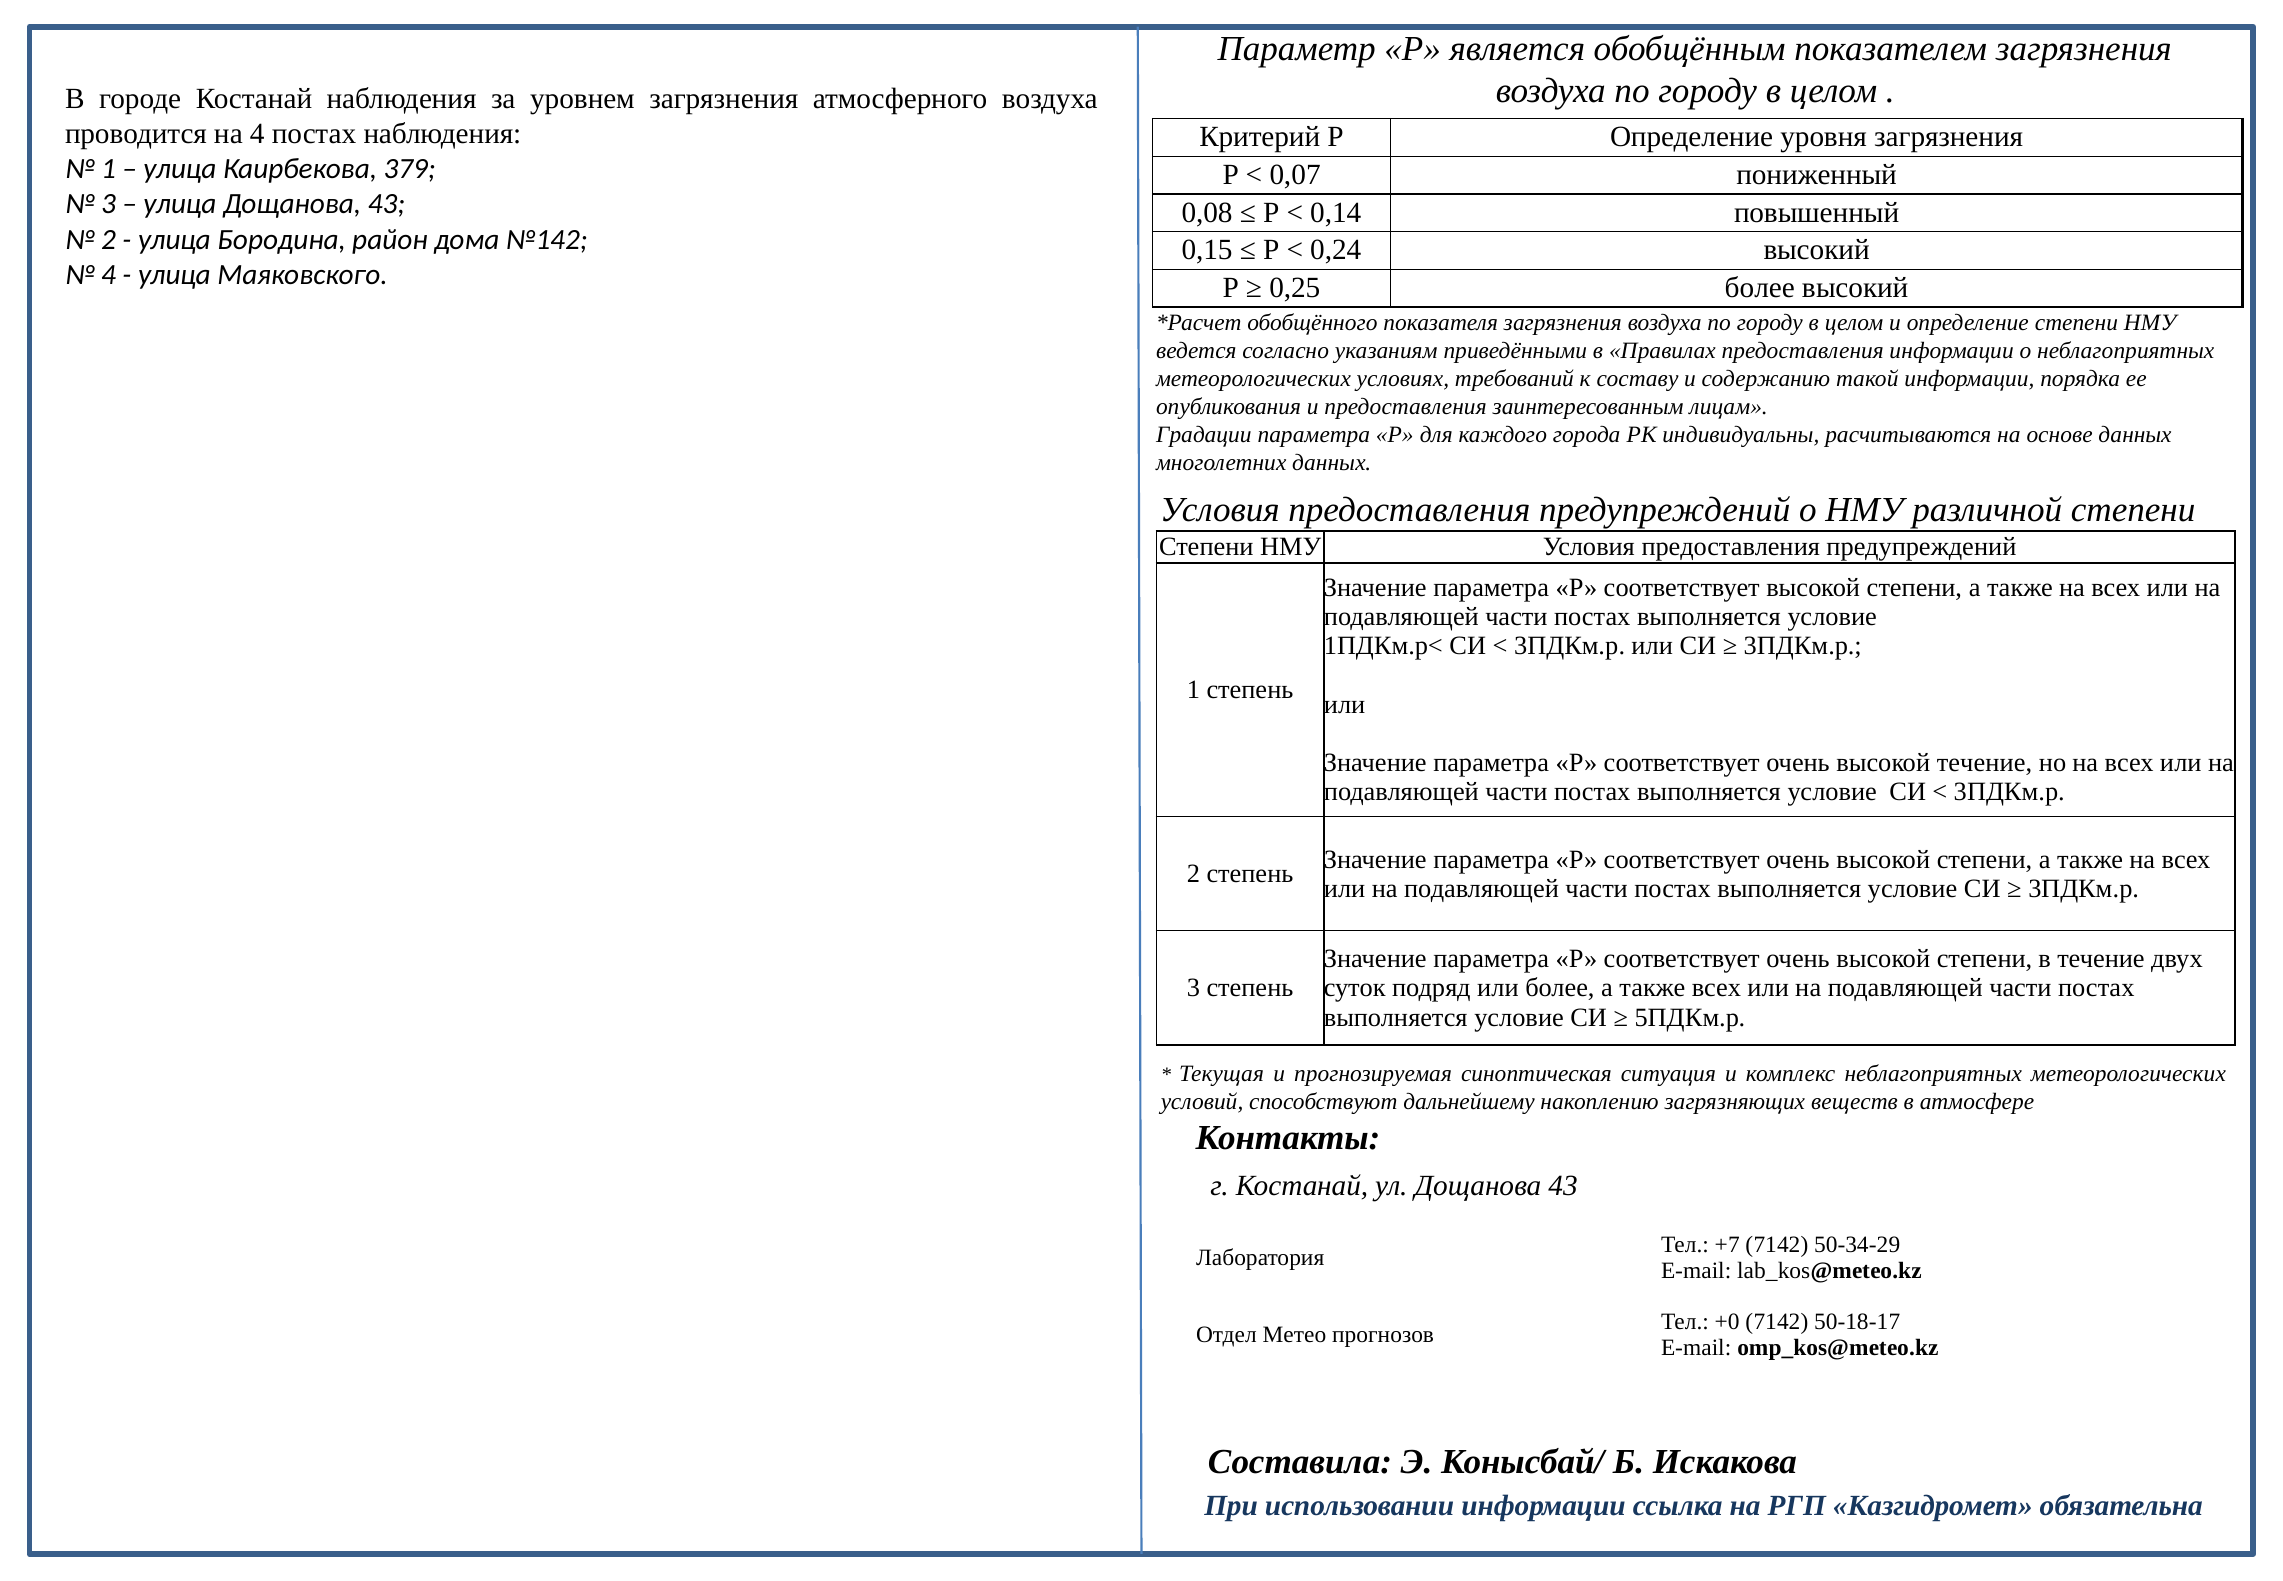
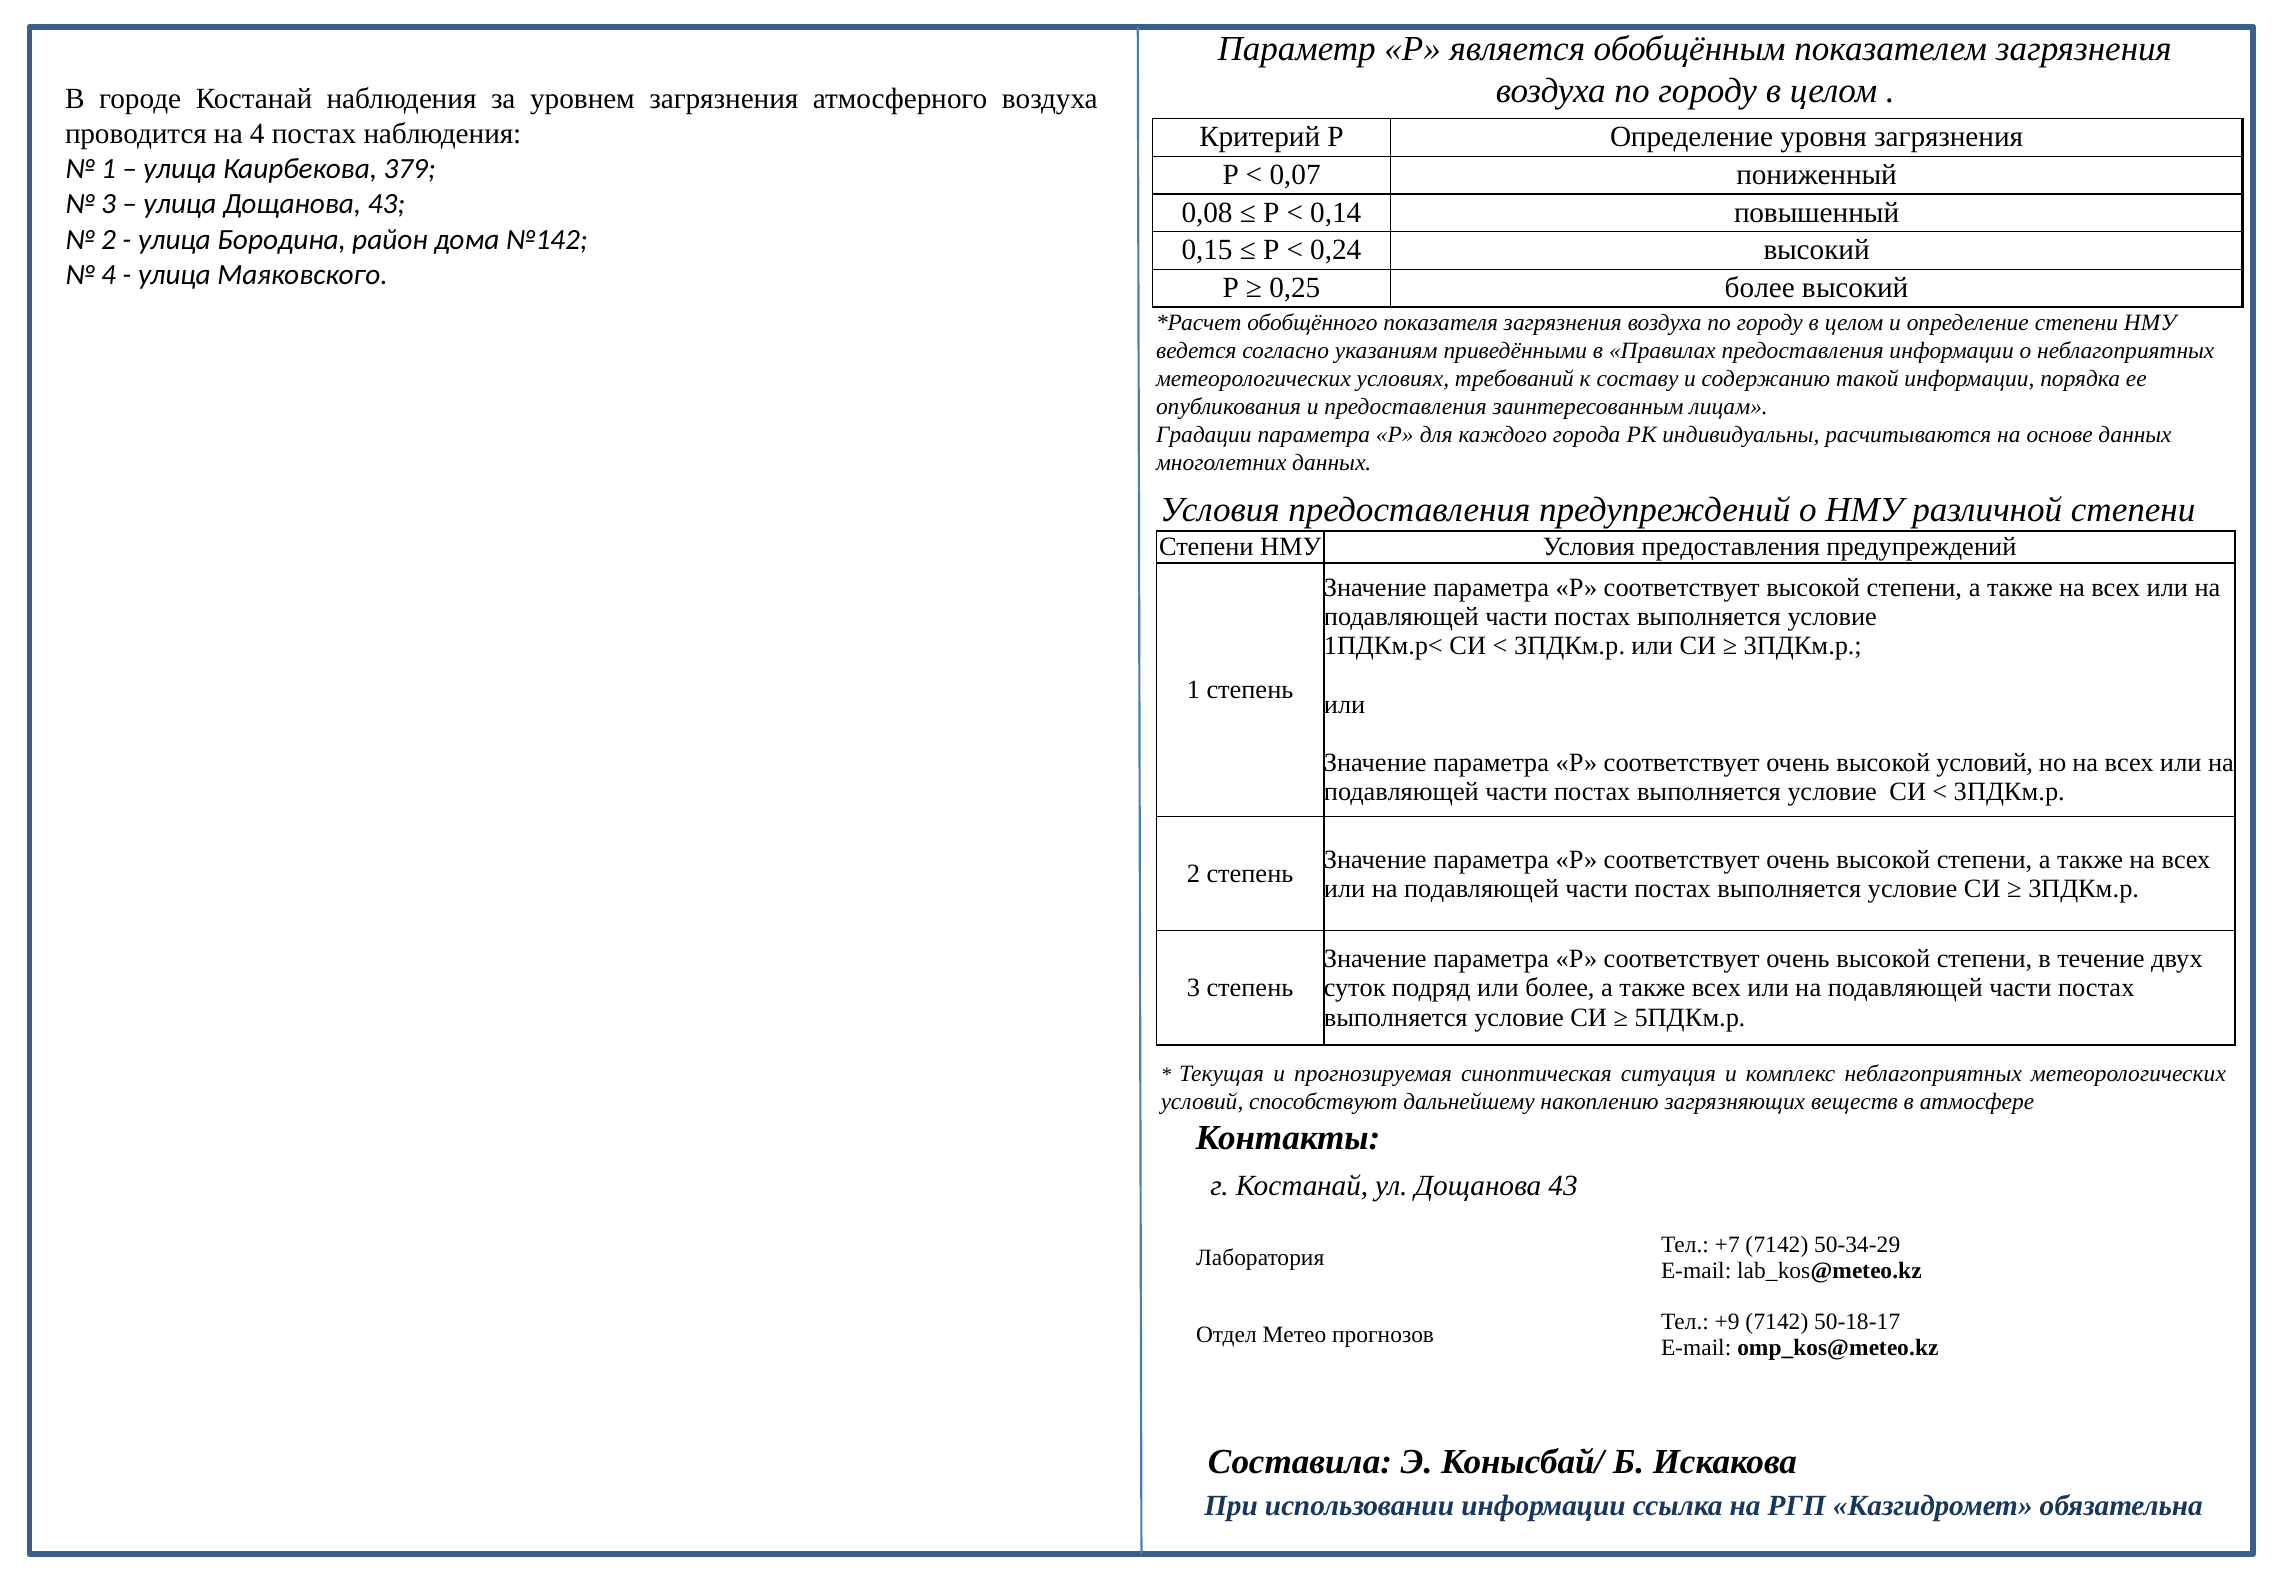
высокой течение: течение -> условий
+0: +0 -> +9
